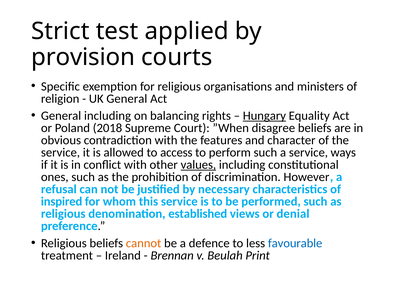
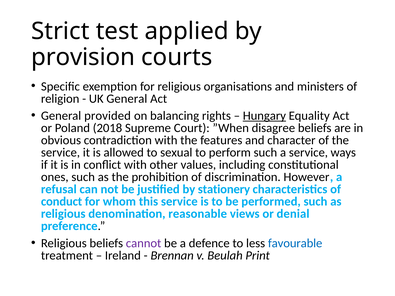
General including: including -> provided
access: access -> sexual
values underline: present -> none
necessary: necessary -> stationery
inspired: inspired -> conduct
established: established -> reasonable
cannot colour: orange -> purple
